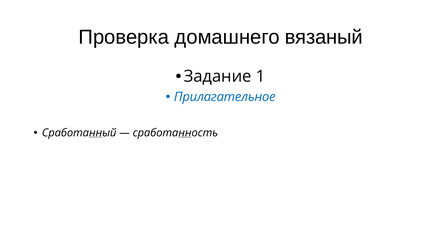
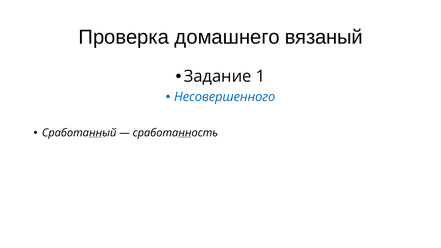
Прилагательное: Прилагательное -> Несовершенного
